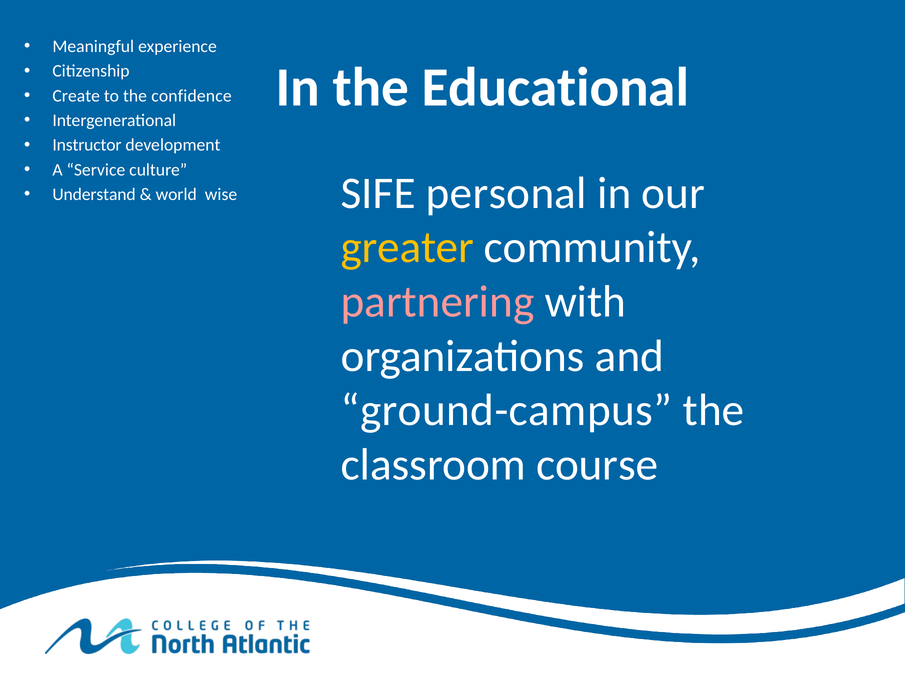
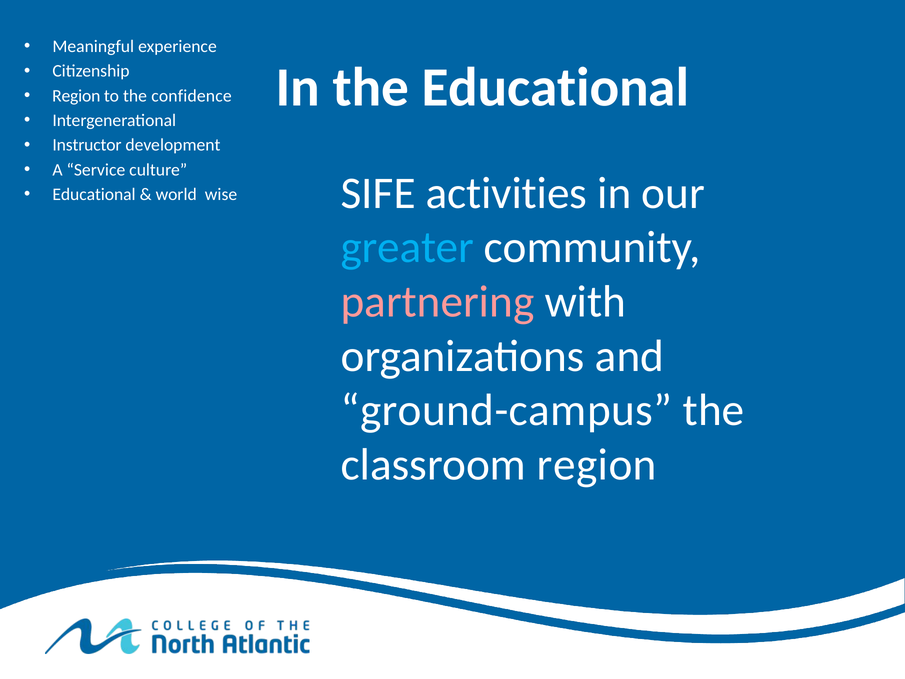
Create at (76, 96): Create -> Region
Understand at (94, 194): Understand -> Educational
personal: personal -> activities
greater colour: yellow -> light blue
classroom course: course -> region
